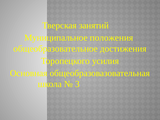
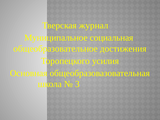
занятий: занятий -> журнал
положения: положения -> социальная
